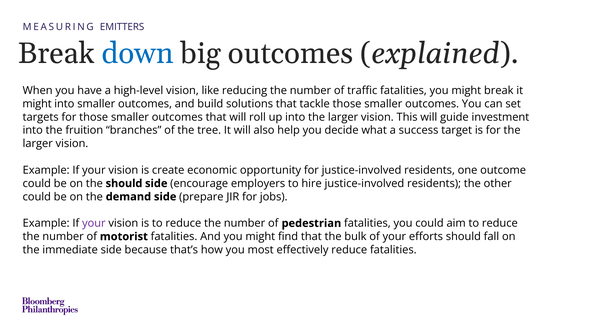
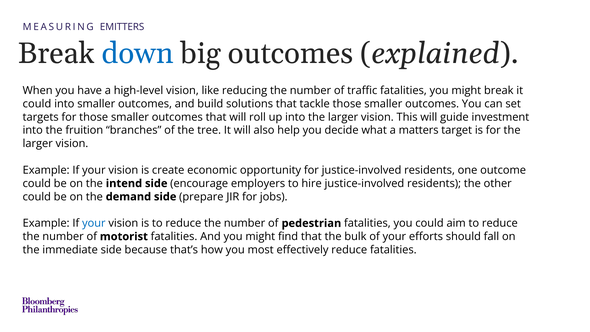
might at (37, 104): might -> could
success: success -> matters
the should: should -> intend
your at (94, 223) colour: purple -> blue
